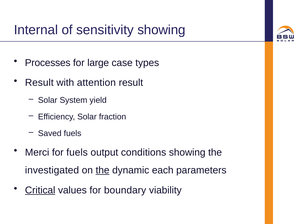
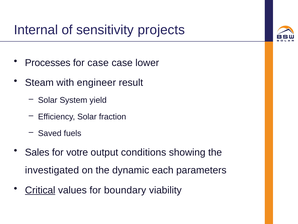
sensitivity showing: showing -> projects
for large: large -> case
types: types -> lower
Result at (39, 82): Result -> Steam
attention: attention -> engineer
Merci: Merci -> Sales
for fuels: fuels -> votre
the at (103, 170) underline: present -> none
